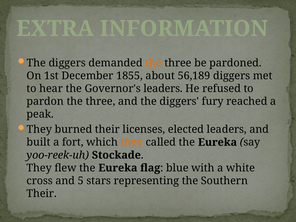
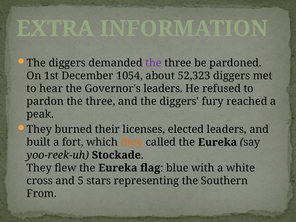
the at (154, 63) colour: orange -> purple
1855: 1855 -> 1054
56,189: 56,189 -> 52,323
Their at (42, 194): Their -> From
